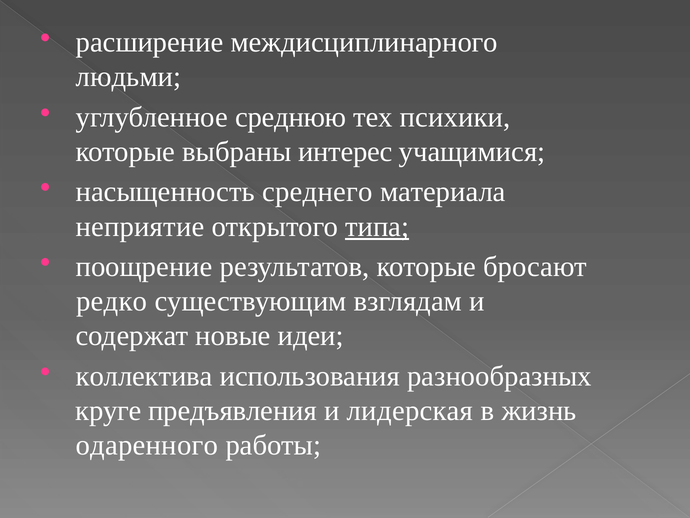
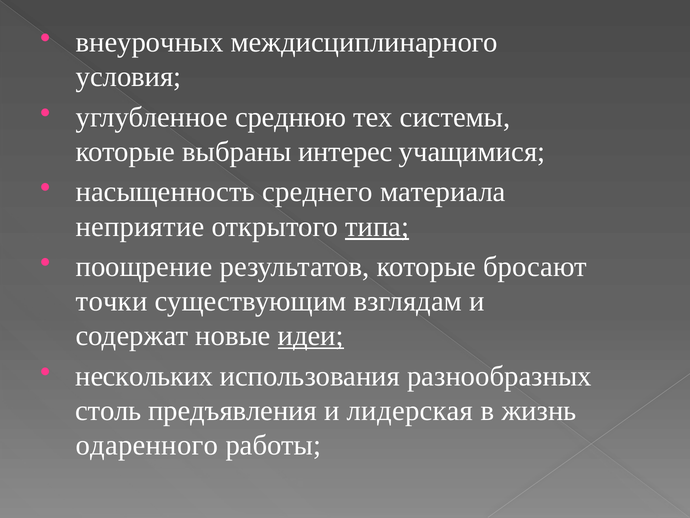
расширение: расширение -> внеурочных
людьми: людьми -> условия
психики: психики -> системы
редко: редко -> точки
идеи underline: none -> present
коллектива: коллектива -> нескольких
круге: круге -> столь
